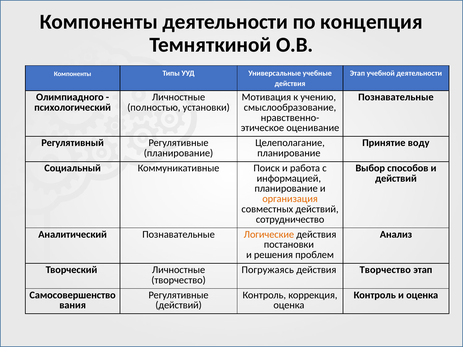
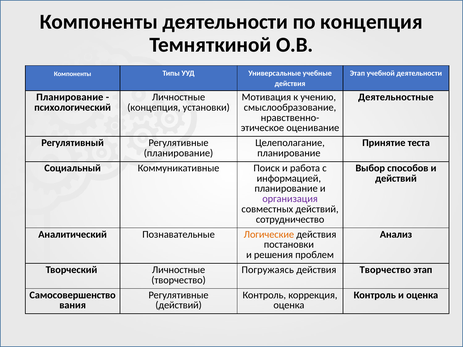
Олимпиадного at (70, 97): Олимпиадного -> Планирование
Познавательные at (396, 97): Познавательные -> Деятельностные
полностью at (154, 107): полностью -> концепция
воду: воду -> теста
организация colour: orange -> purple
